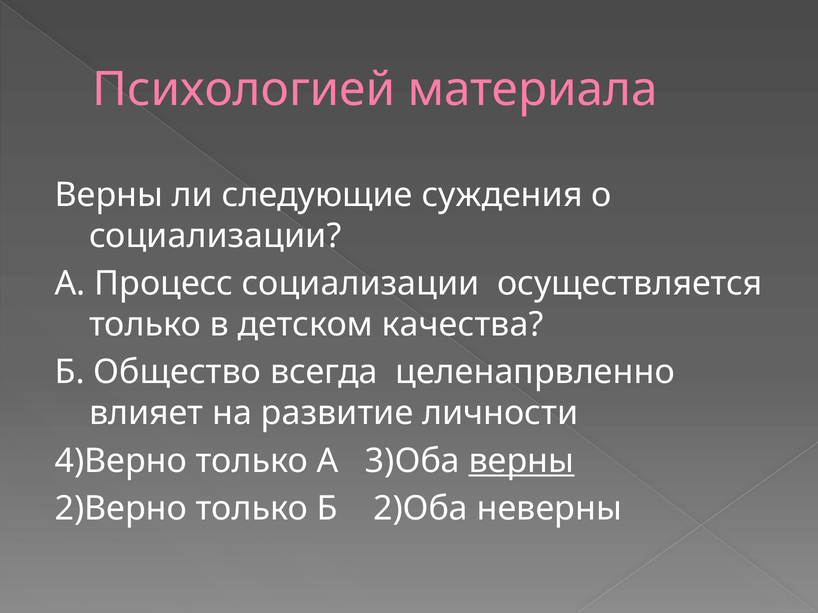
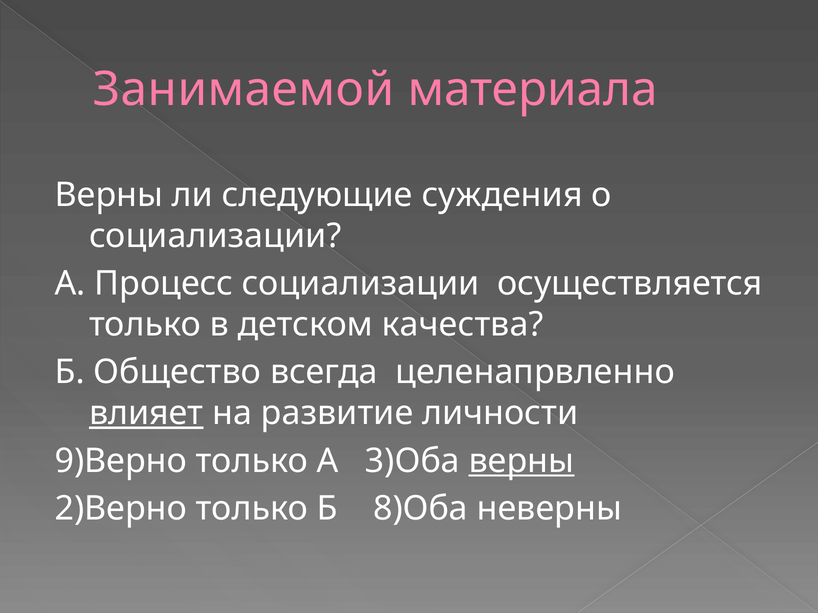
Психологией: Психологией -> Занимаемой
влияет underline: none -> present
4)Верно: 4)Верно -> 9)Верно
2)Оба: 2)Оба -> 8)Оба
